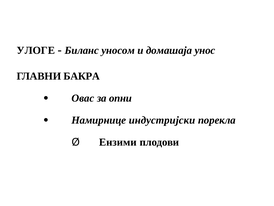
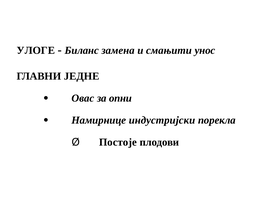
уносом: уносом -> замена
домашаја: домашаја -> смањити
БАКРА: БАКРА -> ЈЕДНЕ
Ензими: Ензими -> Постоје
